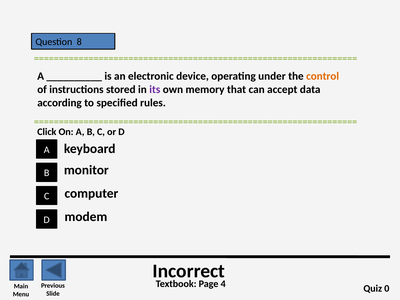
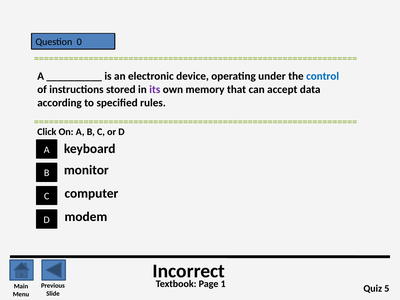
8: 8 -> 0
control colour: orange -> blue
4: 4 -> 1
0: 0 -> 5
